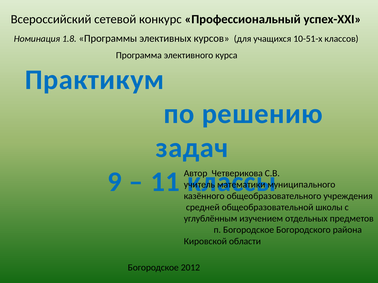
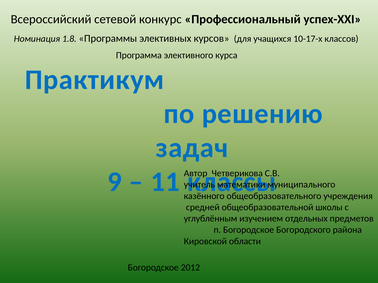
10-51-х: 10-51-х -> 10-17-х
